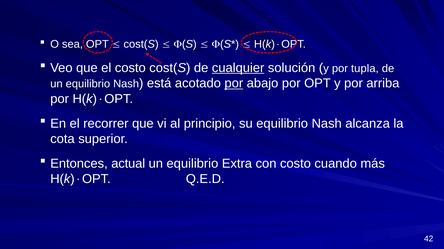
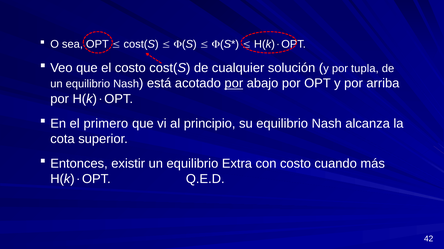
cualquier underline: present -> none
recorrer: recorrer -> primero
actual: actual -> existir
